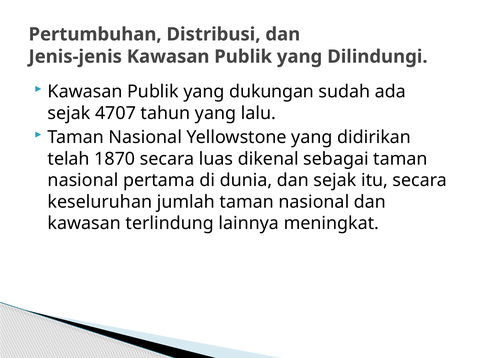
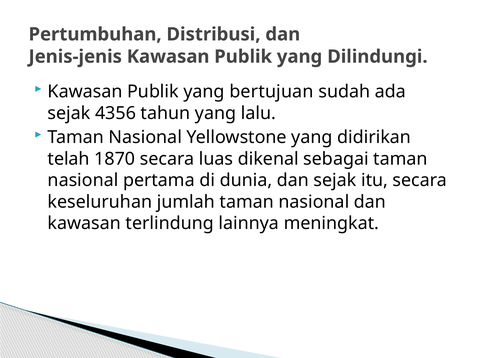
dukungan: dukungan -> bertujuan
4707: 4707 -> 4356
